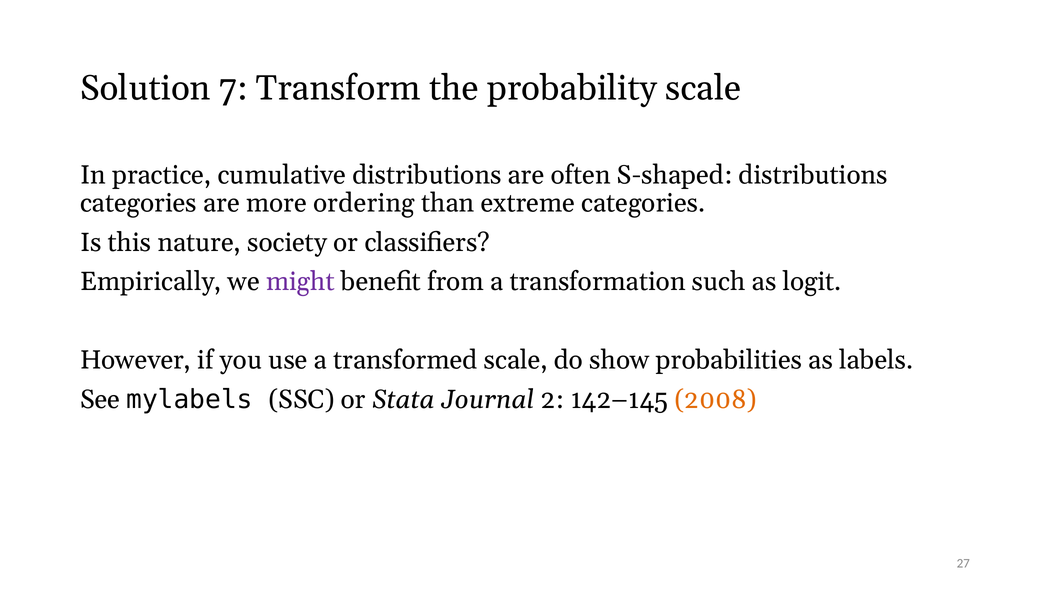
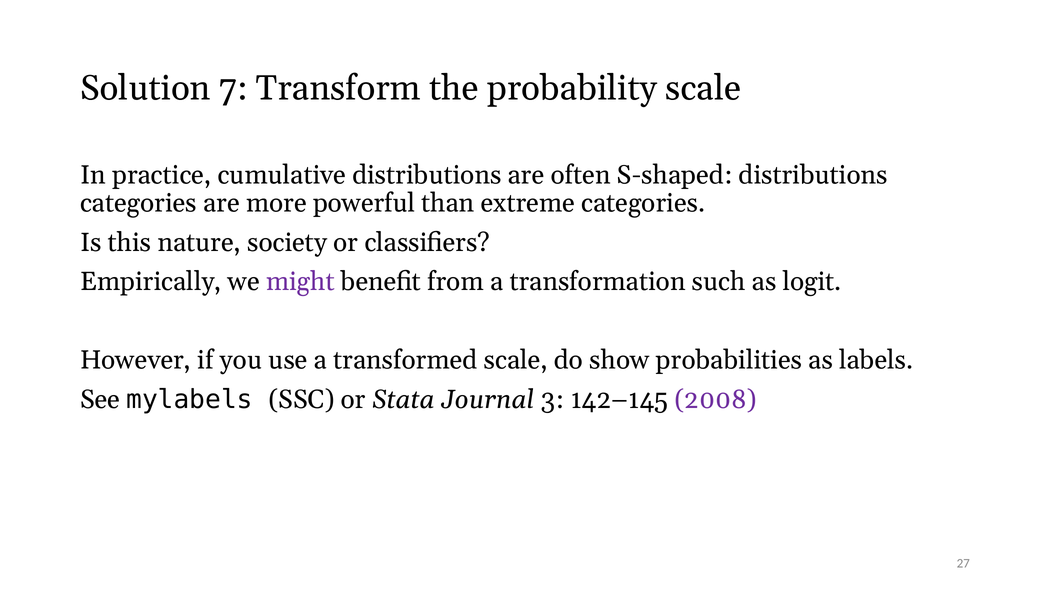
ordering: ordering -> powerful
2: 2 -> 3
2008 colour: orange -> purple
